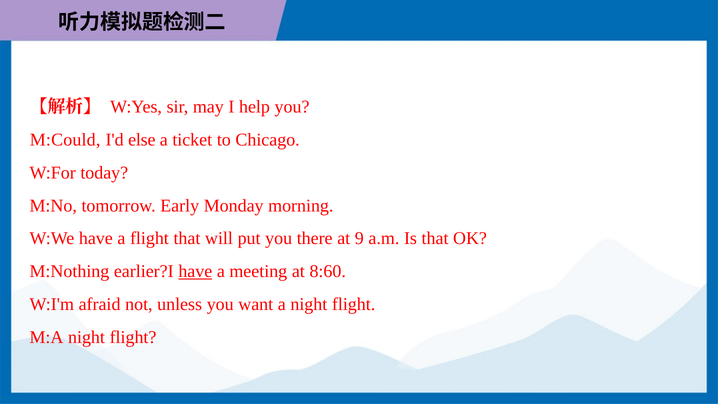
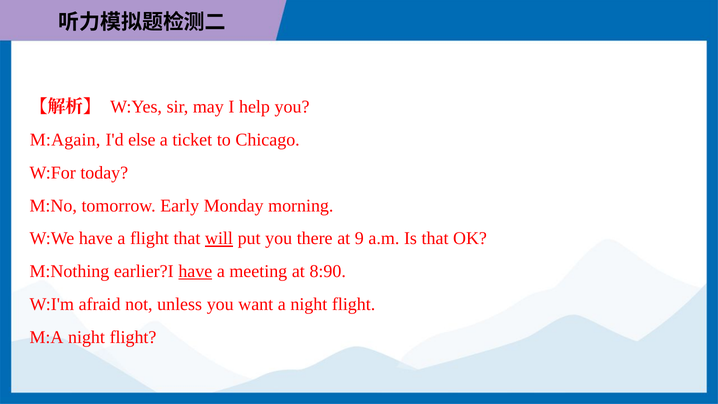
M:Could: M:Could -> M:Again
will underline: none -> present
8:60: 8:60 -> 8:90
